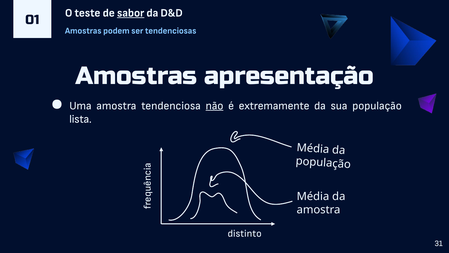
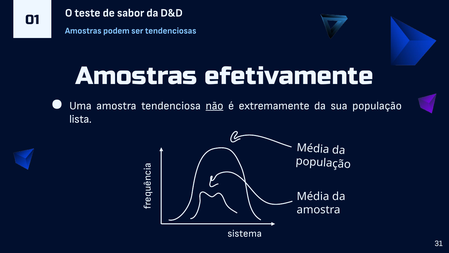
sabor underline: present -> none
apresentação: apresentação -> efetivamente
distinto: distinto -> sistema
